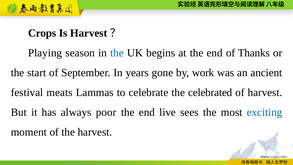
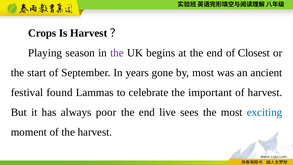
the at (117, 53) colour: blue -> purple
Thanks: Thanks -> Closest
by work: work -> most
meats: meats -> found
celebrated: celebrated -> important
